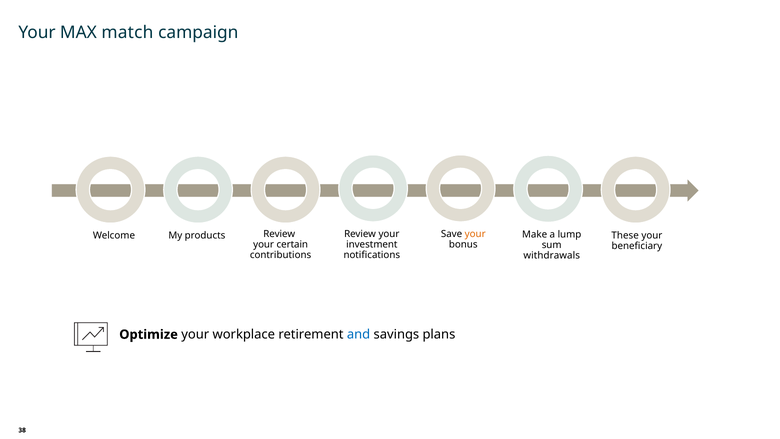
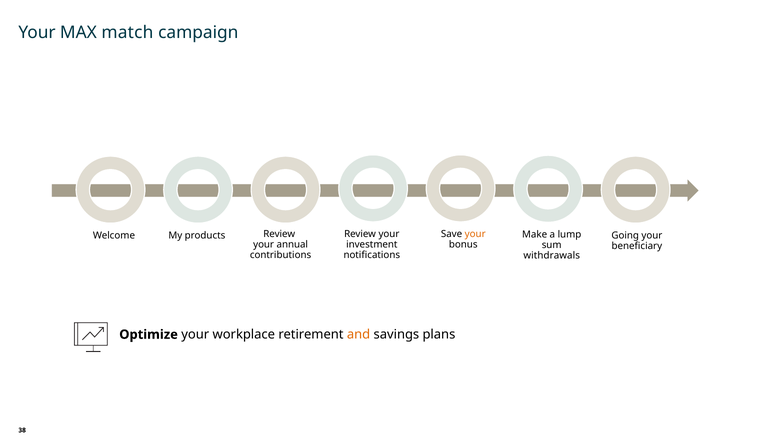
These: These -> Going
certain: certain -> annual
and colour: blue -> orange
